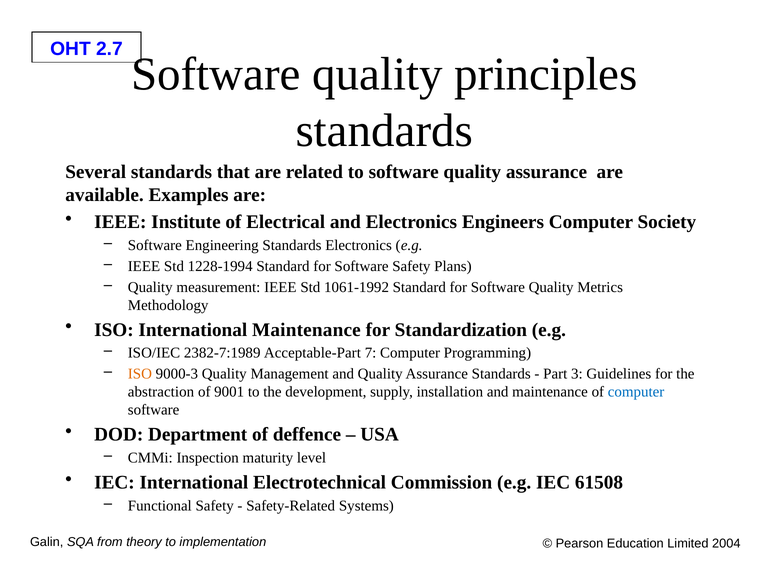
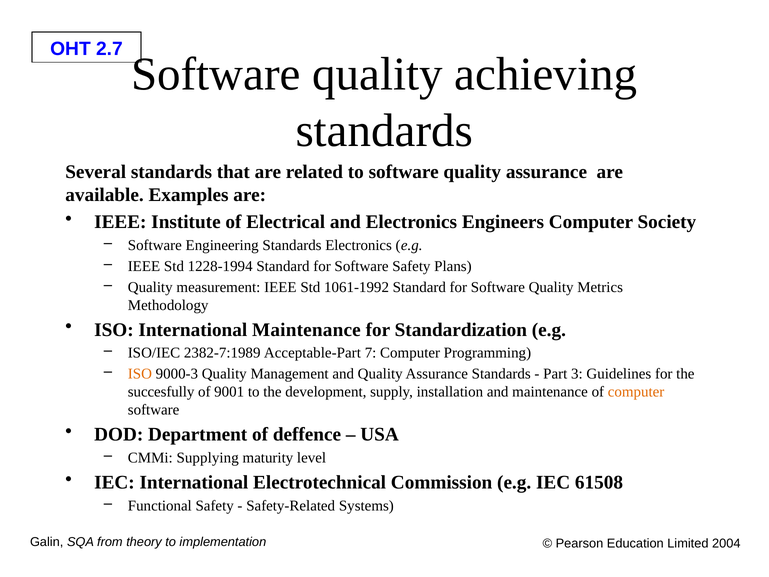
principles: principles -> achieving
abstraction: abstraction -> succesfully
computer at (636, 392) colour: blue -> orange
Inspection: Inspection -> Supplying
